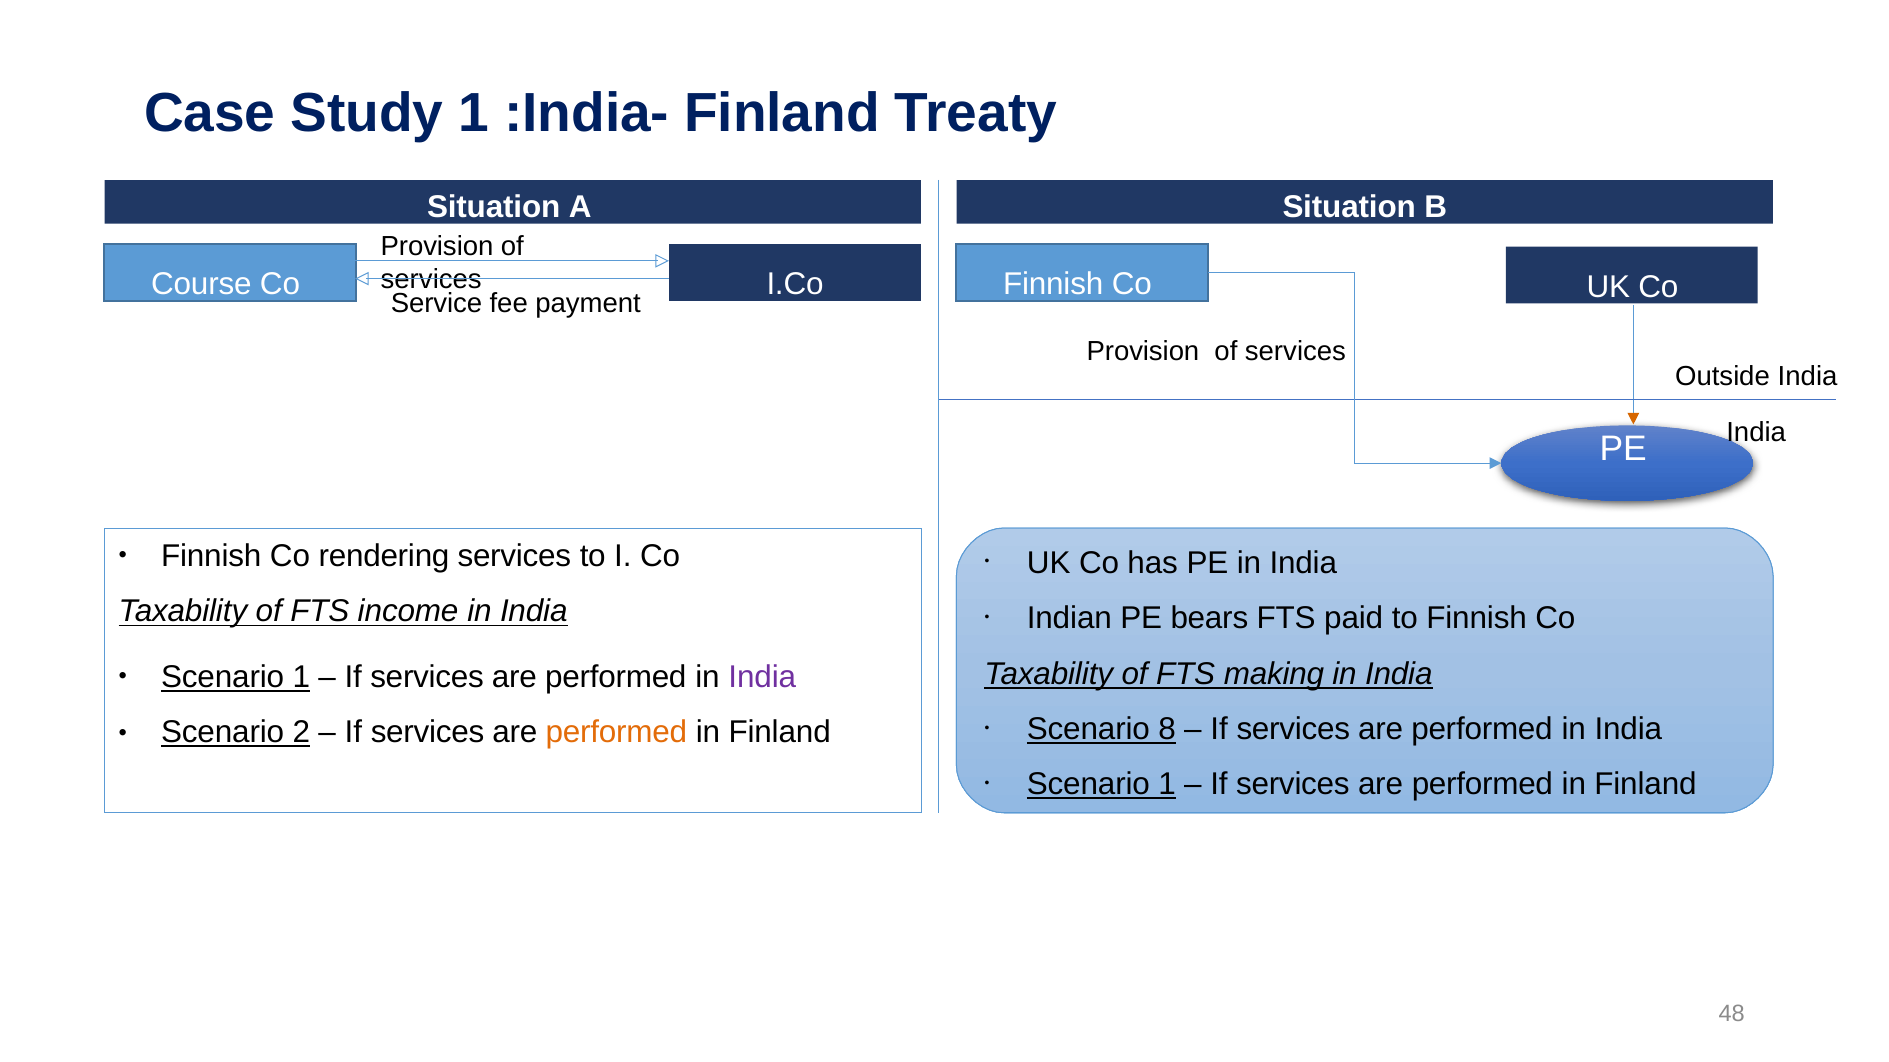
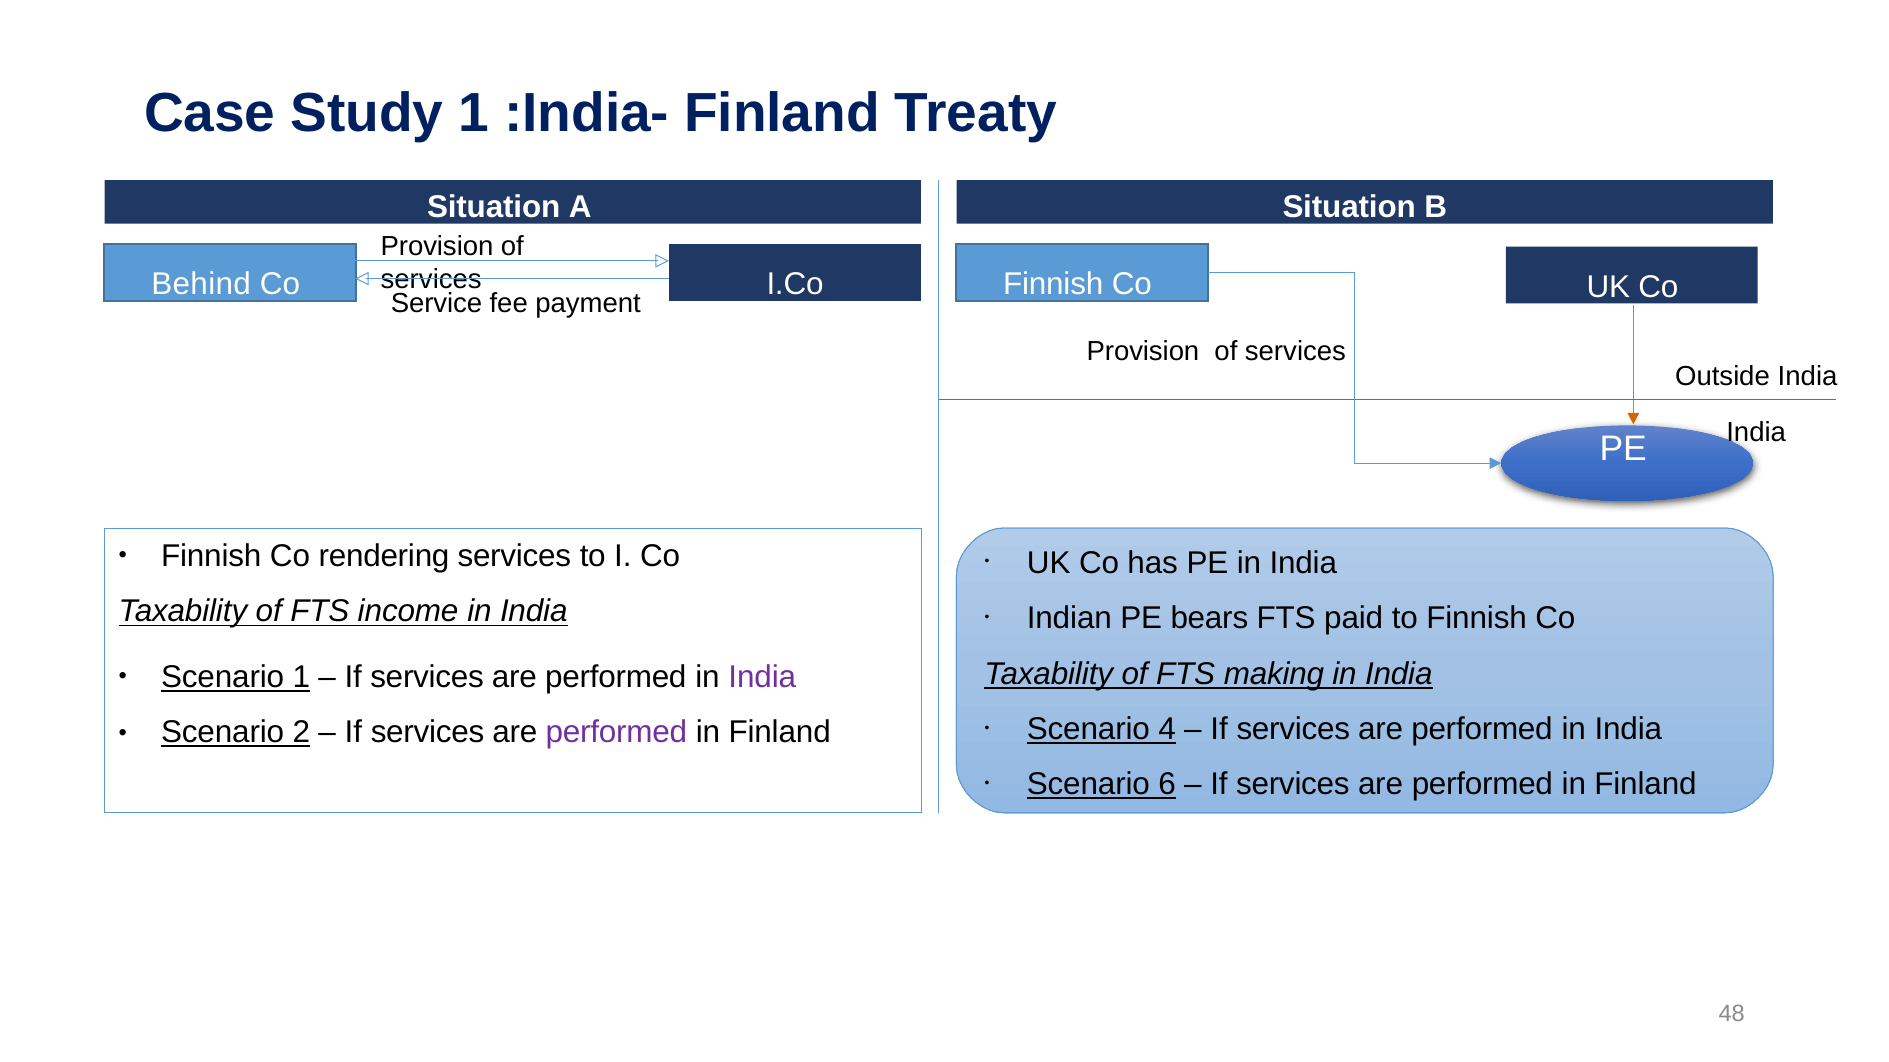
Course: Course -> Behind
8: 8 -> 4
performed at (616, 732) colour: orange -> purple
1 at (1167, 784): 1 -> 6
